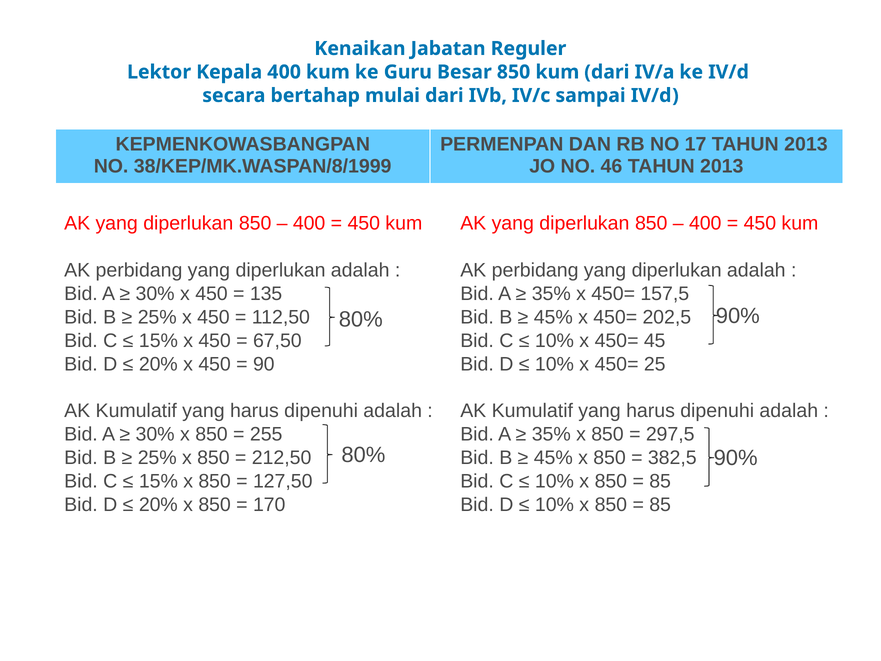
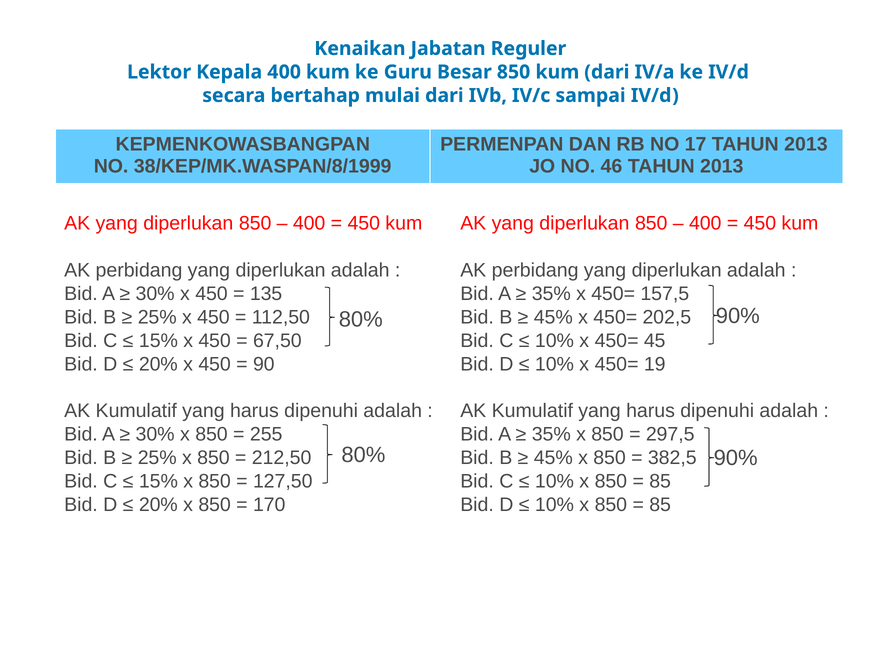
25: 25 -> 19
